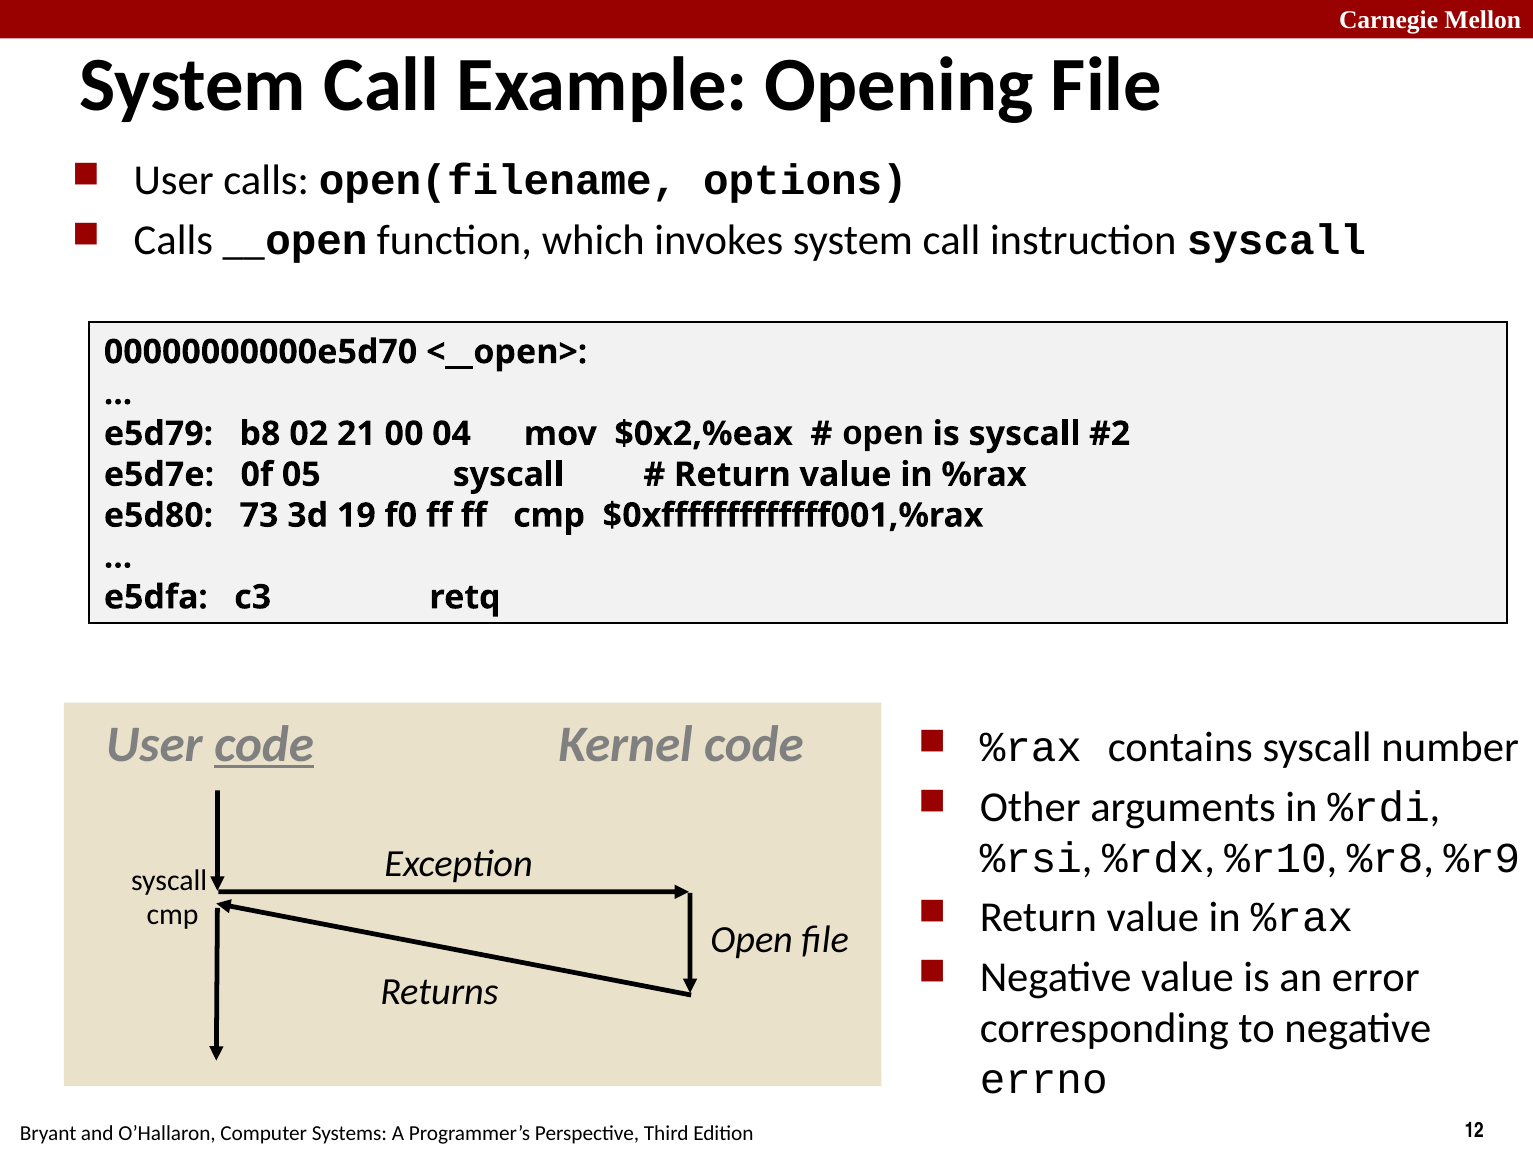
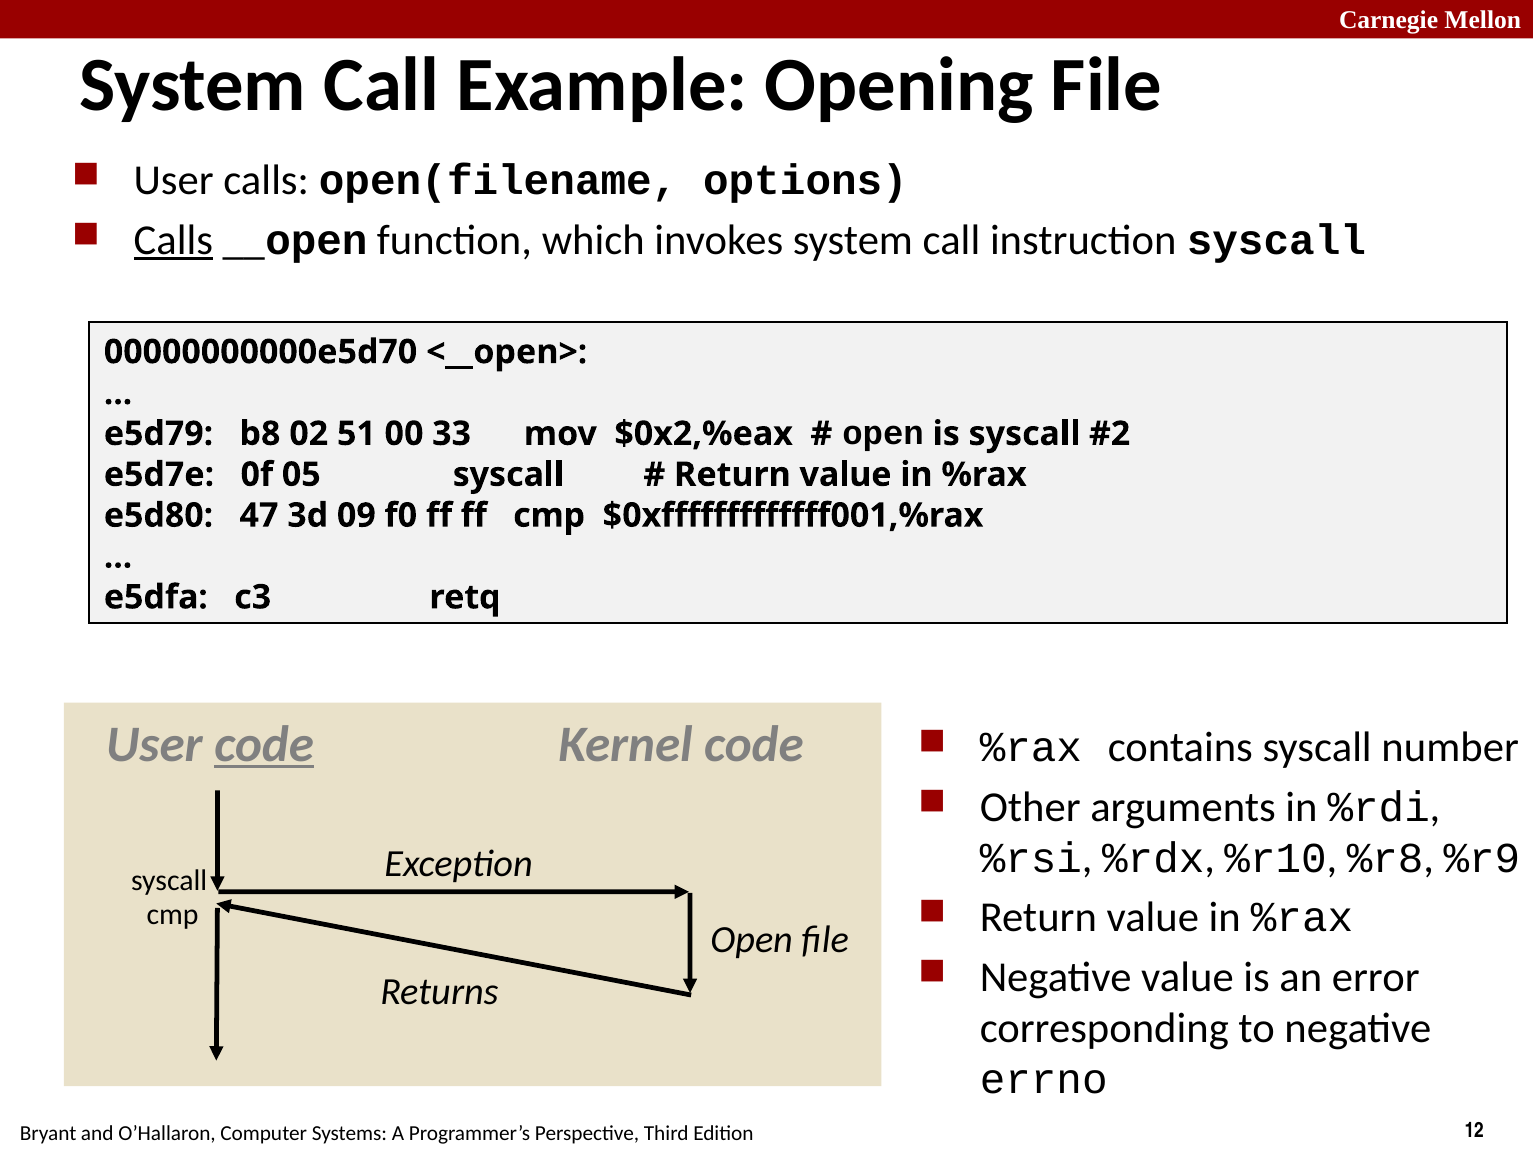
Calls at (173, 240) underline: none -> present
21: 21 -> 51
04: 04 -> 33
73: 73 -> 47
19: 19 -> 09
